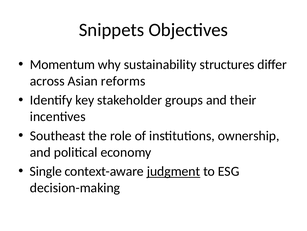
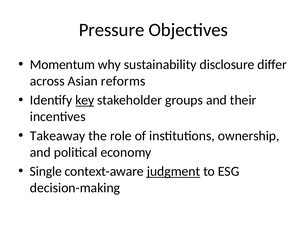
Snippets: Snippets -> Pressure
structures: structures -> disclosure
key underline: none -> present
Southeast: Southeast -> Takeaway
